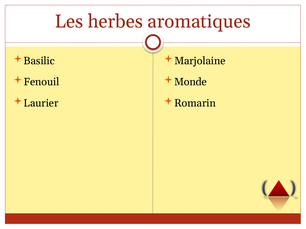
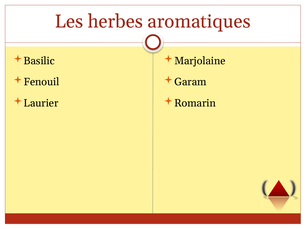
Monde: Monde -> Garam
